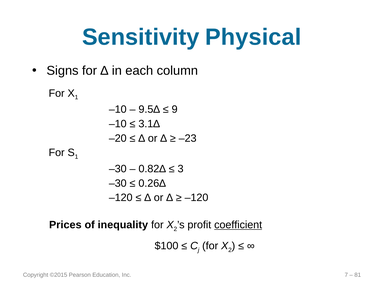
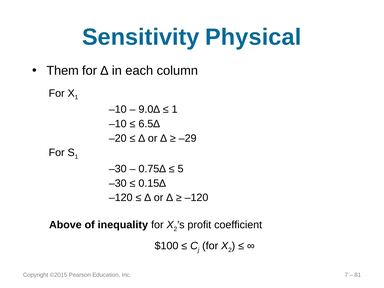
Signs: Signs -> Them
9.5∆: 9.5∆ -> 9.0∆
9 at (175, 109): 9 -> 1
3.1∆: 3.1∆ -> 6.5∆
–23: –23 -> –29
0.82∆: 0.82∆ -> 0.75∆
3: 3 -> 5
0.26∆: 0.26∆ -> 0.15∆
Prices: Prices -> Above
coefficient underline: present -> none
